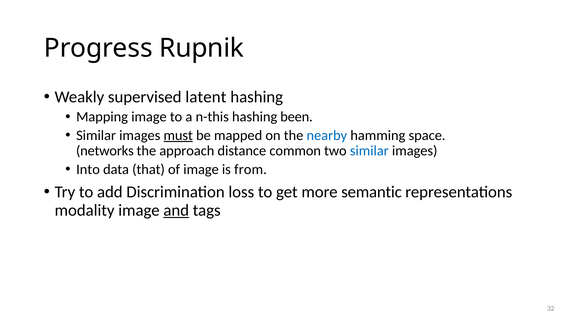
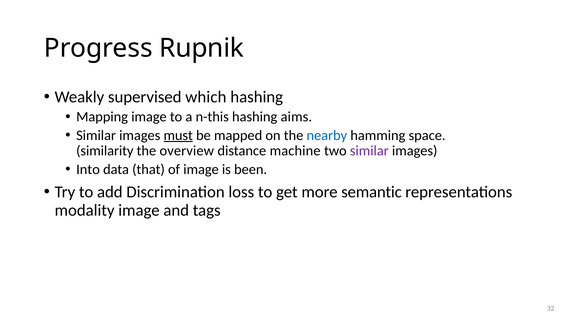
latent: latent -> which
been: been -> aims
networks: networks -> similarity
approach: approach -> overview
common: common -> machine
similar at (369, 151) colour: blue -> purple
from: from -> been
and underline: present -> none
